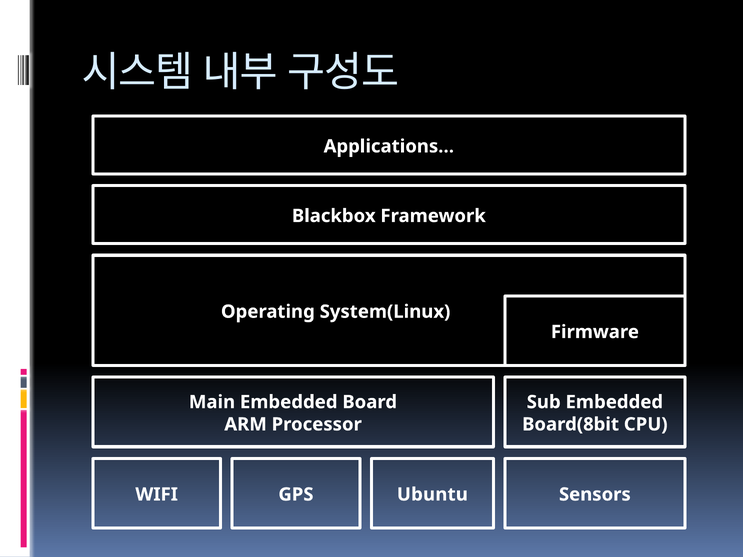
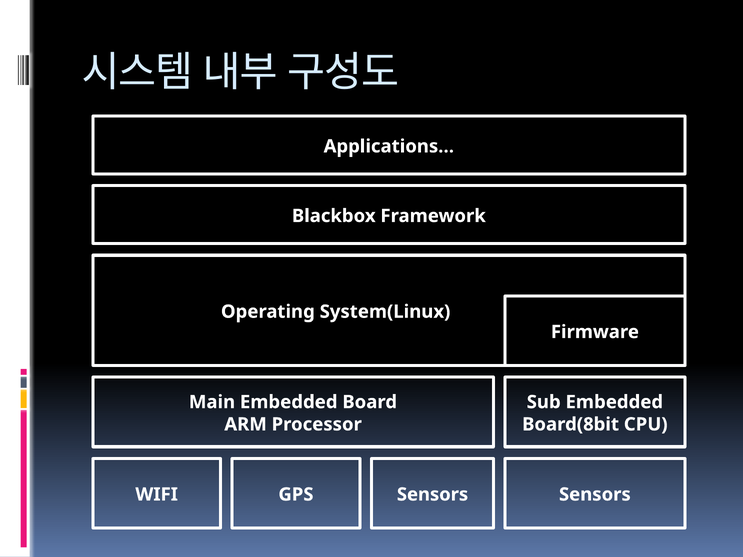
GPS Ubuntu: Ubuntu -> Sensors
